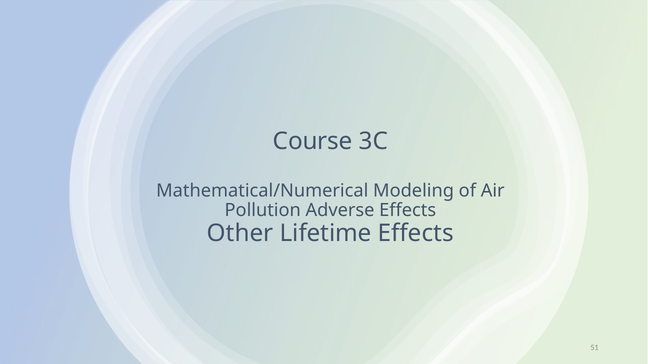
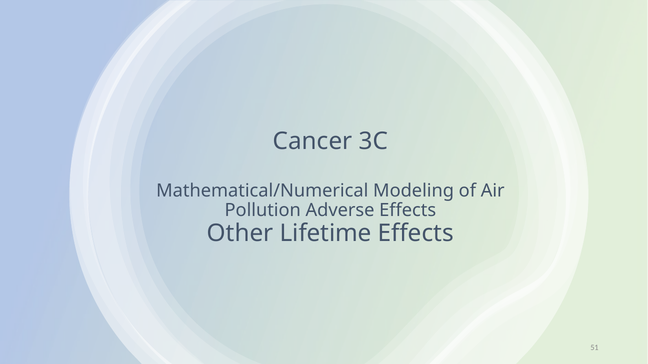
Course: Course -> Cancer
